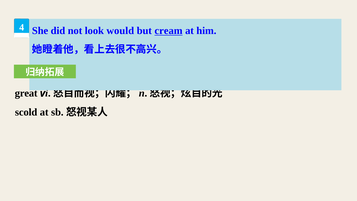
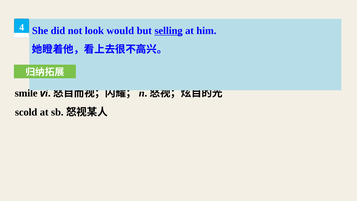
cream: cream -> selling
great: great -> smile
